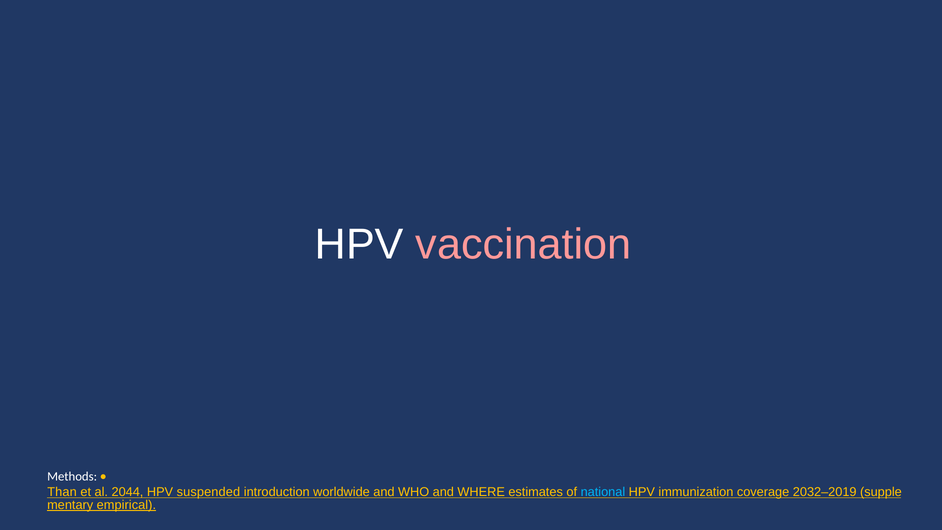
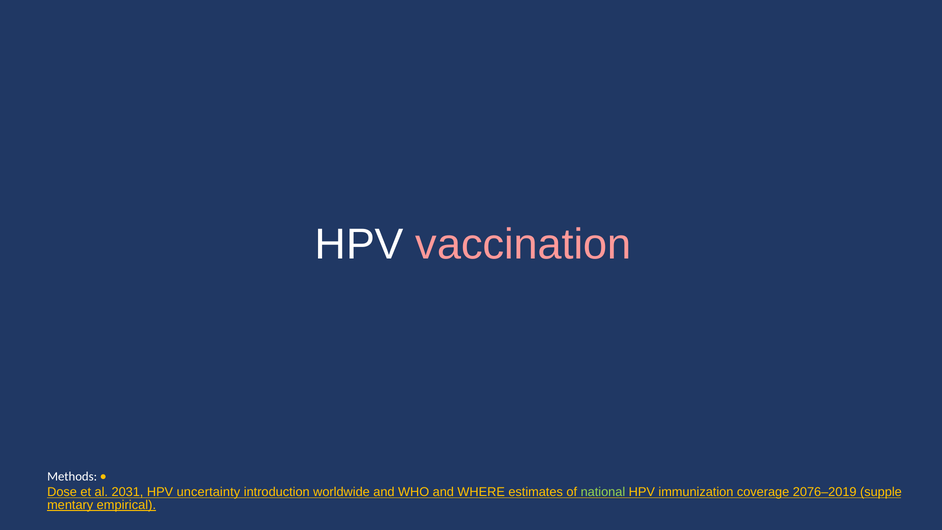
Than: Than -> Dose
2044: 2044 -> 2031
suspended: suspended -> uncertainty
national colour: light blue -> light green
2032–2019: 2032–2019 -> 2076–2019
